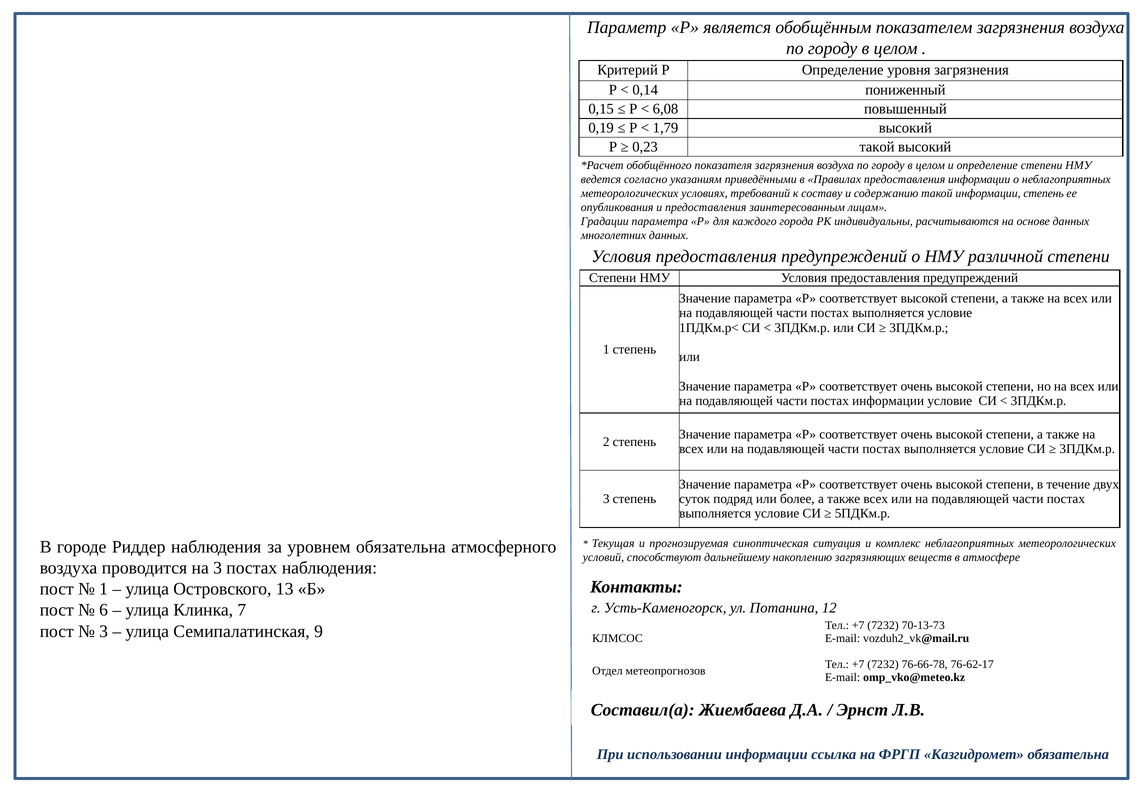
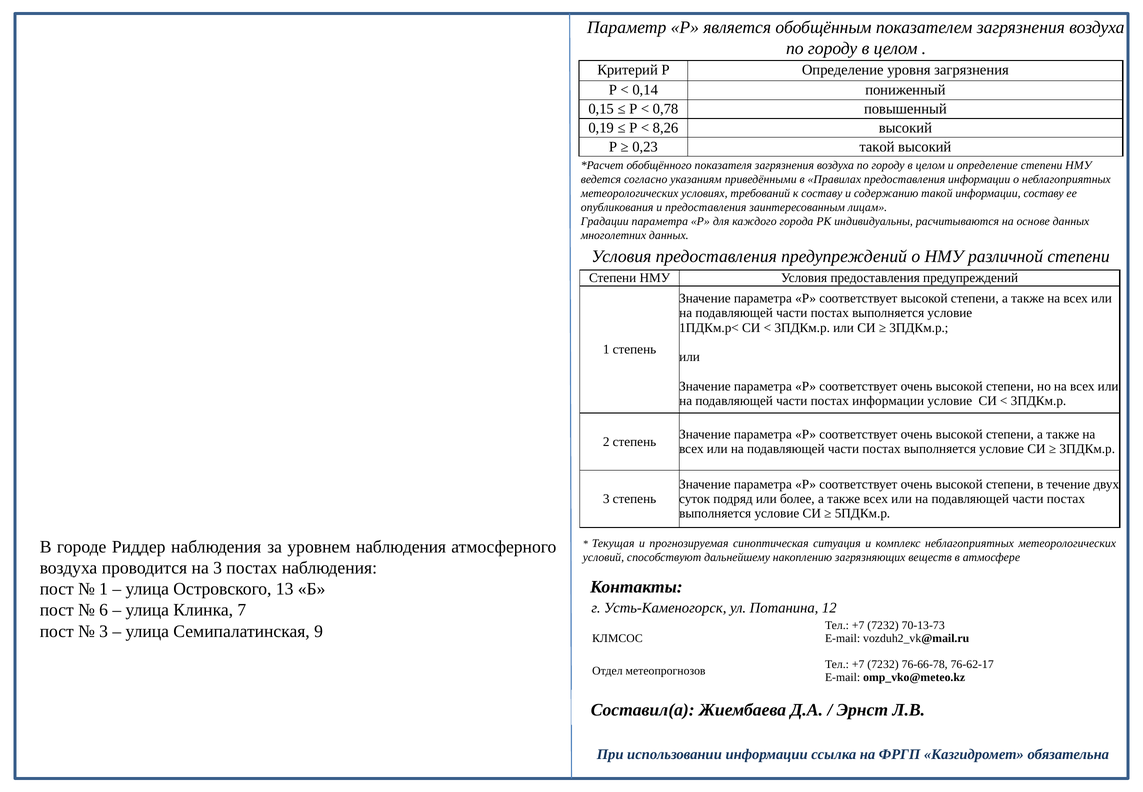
6,08: 6,08 -> 0,78
1,79: 1,79 -> 8,26
информации степень: степень -> составу
уровнем обязательна: обязательна -> наблюдения
